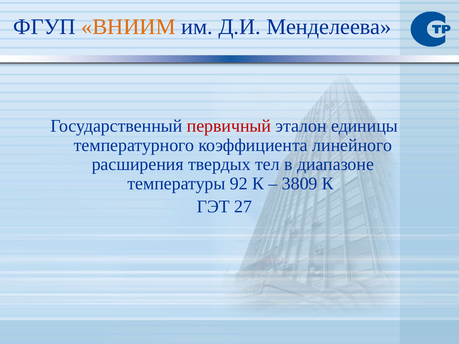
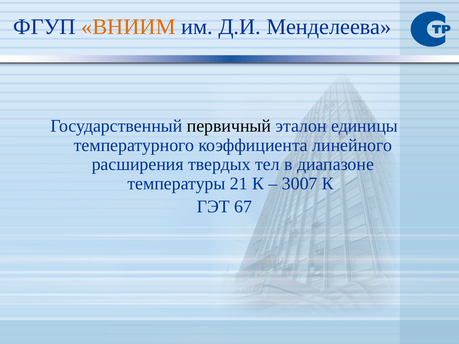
первичный colour: red -> black
92: 92 -> 21
3809: 3809 -> 3007
27: 27 -> 67
